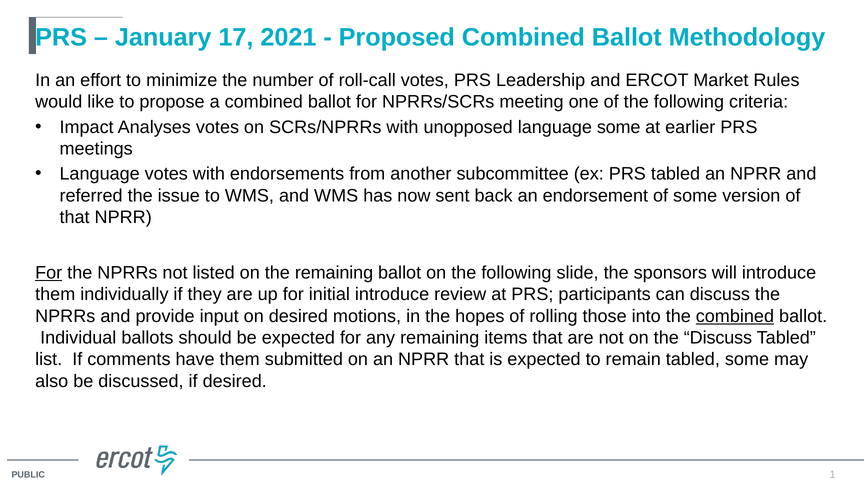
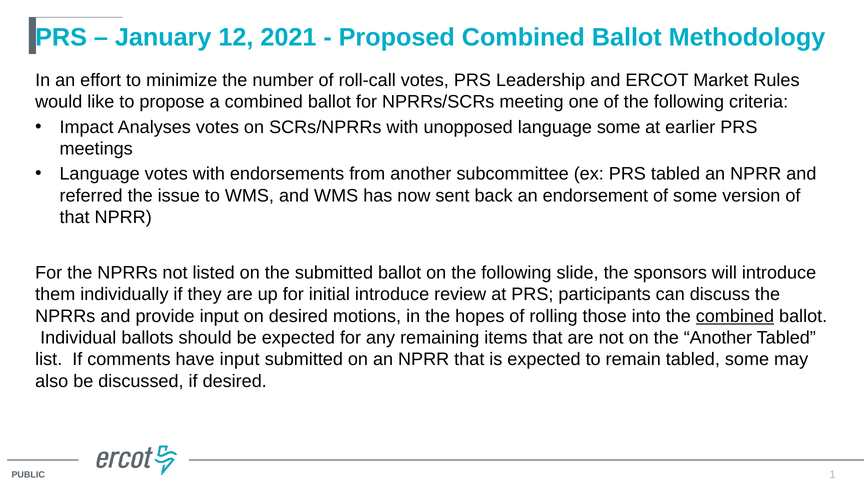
17: 17 -> 12
For at (49, 273) underline: present -> none
the remaining: remaining -> submitted
the Discuss: Discuss -> Another
have them: them -> input
